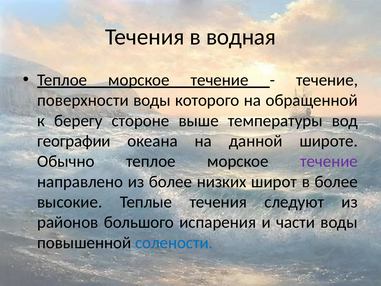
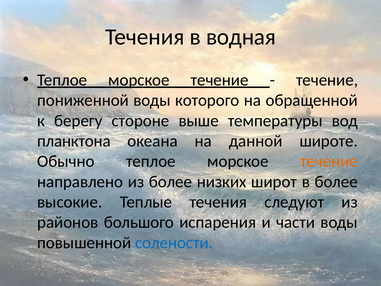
поверхности: поверхности -> пониженной
географии: географии -> планктона
течение at (329, 161) colour: purple -> orange
